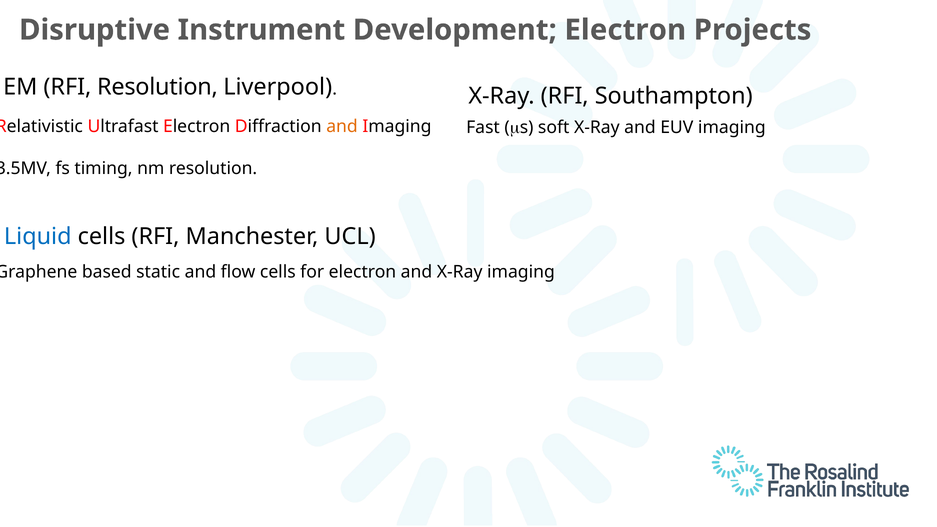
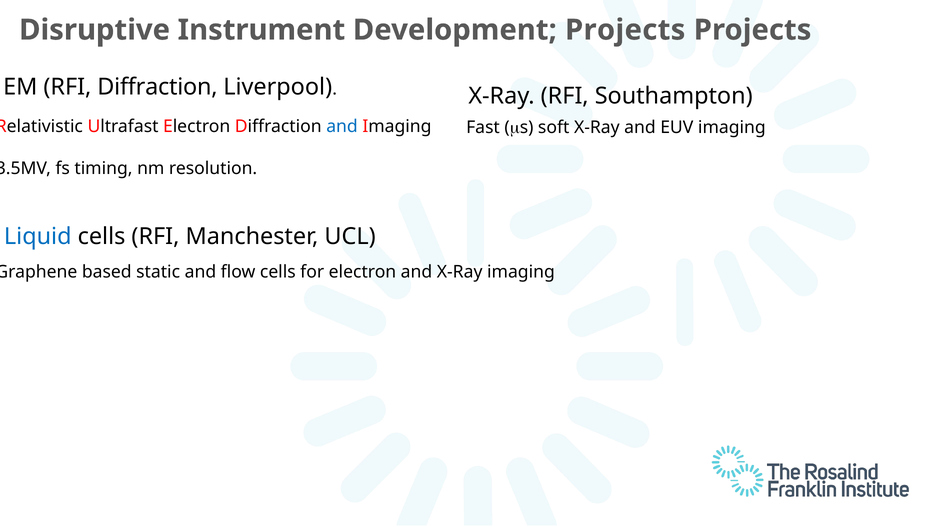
Development Electron: Electron -> Projects
RFI Resolution: Resolution -> Diffraction
and at (342, 126) colour: orange -> blue
